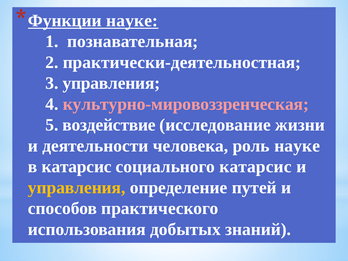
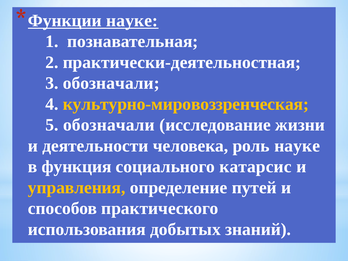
3 управления: управления -> обозначали
культурно-мировоззренческая colour: pink -> yellow
5 воздействие: воздействие -> обозначали
в катарсис: катарсис -> функция
